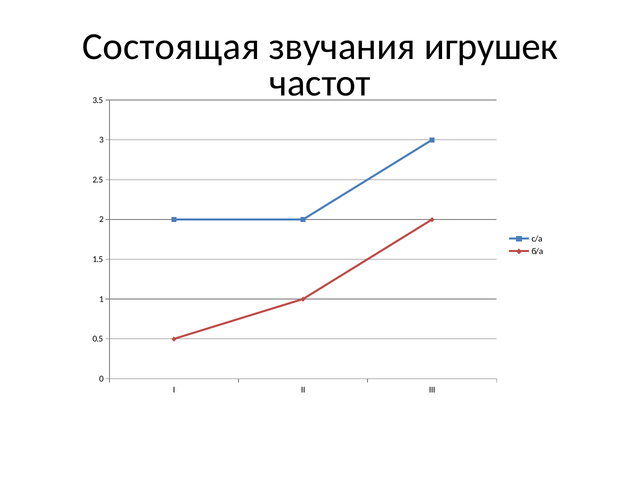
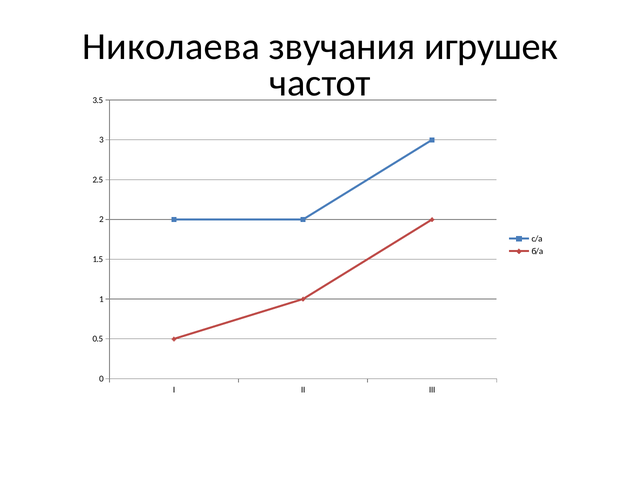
Состоящая: Состоящая -> Николаева
